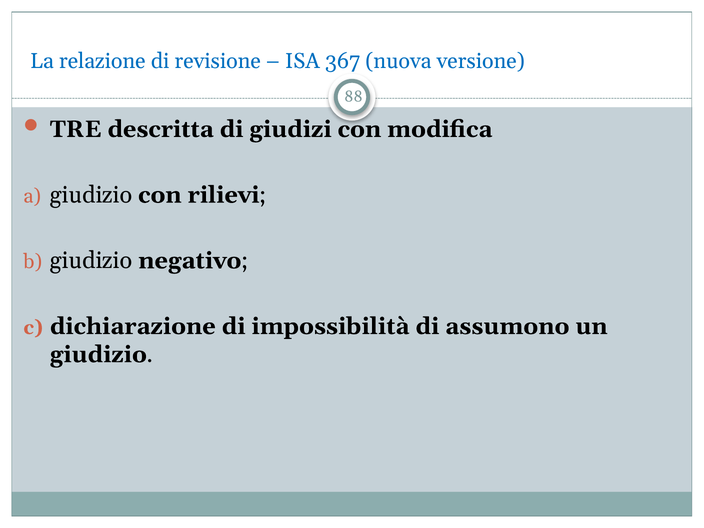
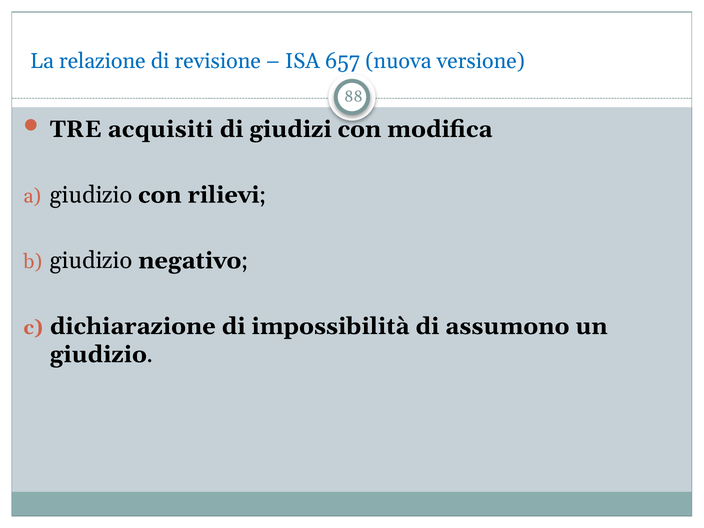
367: 367 -> 657
descritta: descritta -> acquisiti
